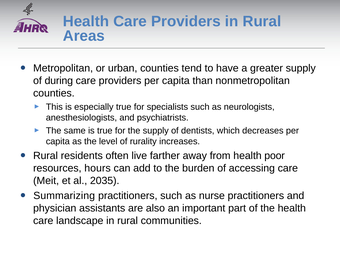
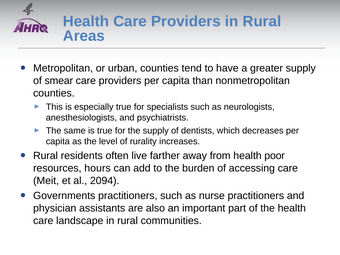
during: during -> smear
2035: 2035 -> 2094
Summarizing: Summarizing -> Governments
